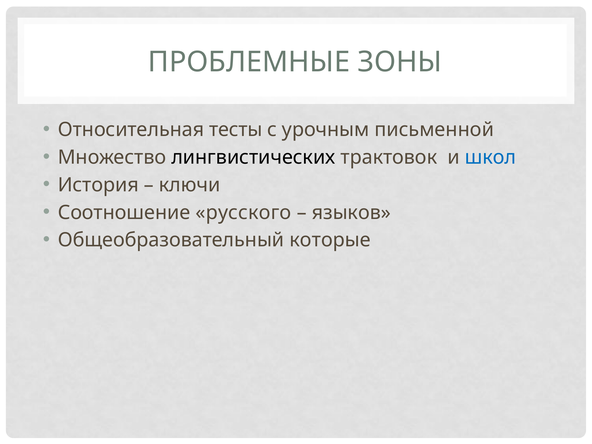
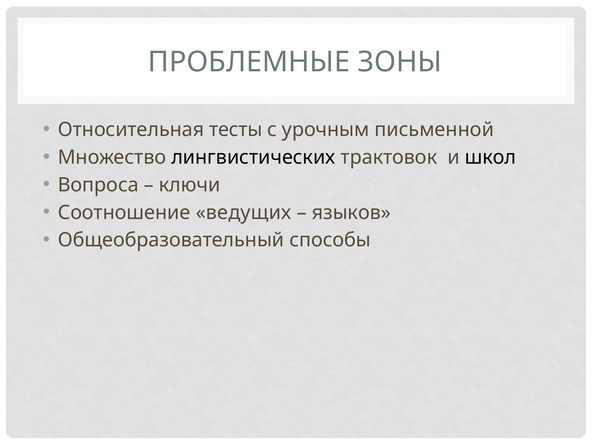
школ colour: blue -> black
История: История -> Вопроса
русского: русского -> ведущих
которые: которые -> способы
